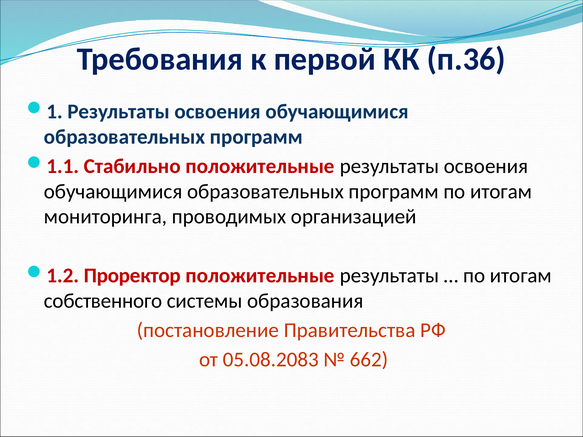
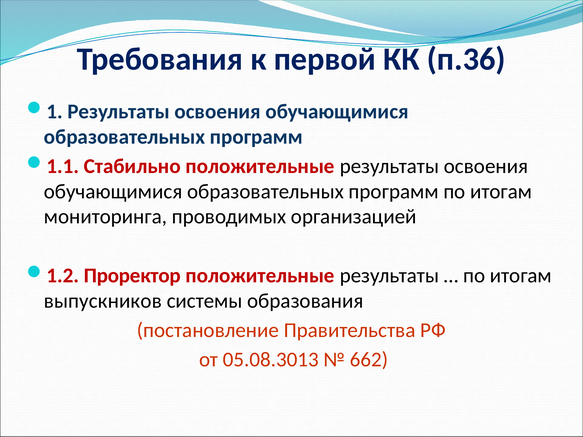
собственного: собственного -> выпускников
05.08.2083: 05.08.2083 -> 05.08.3013
